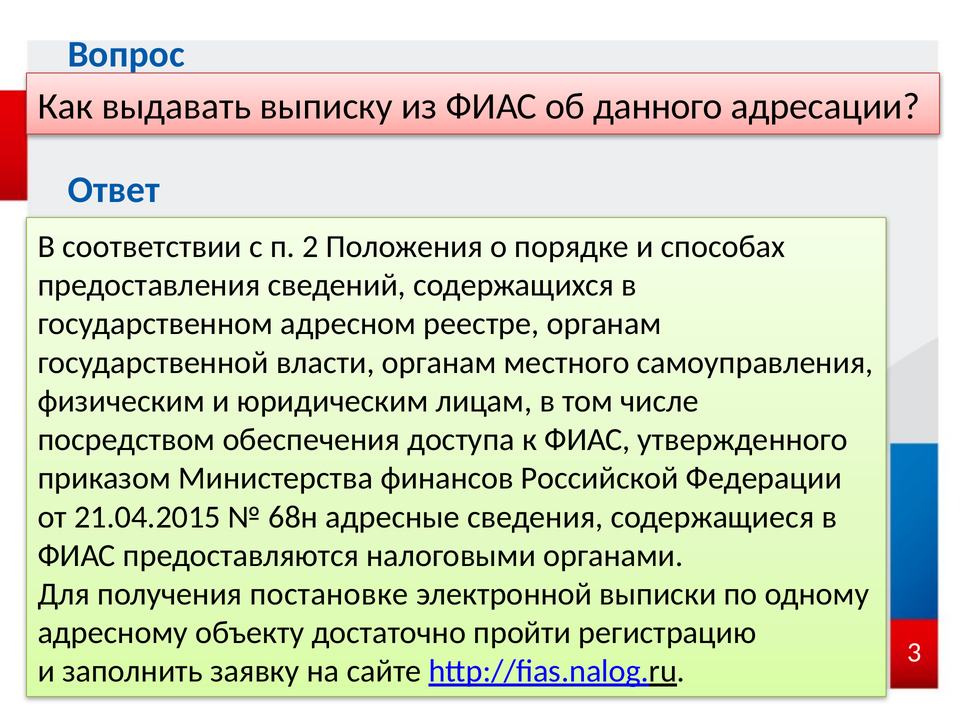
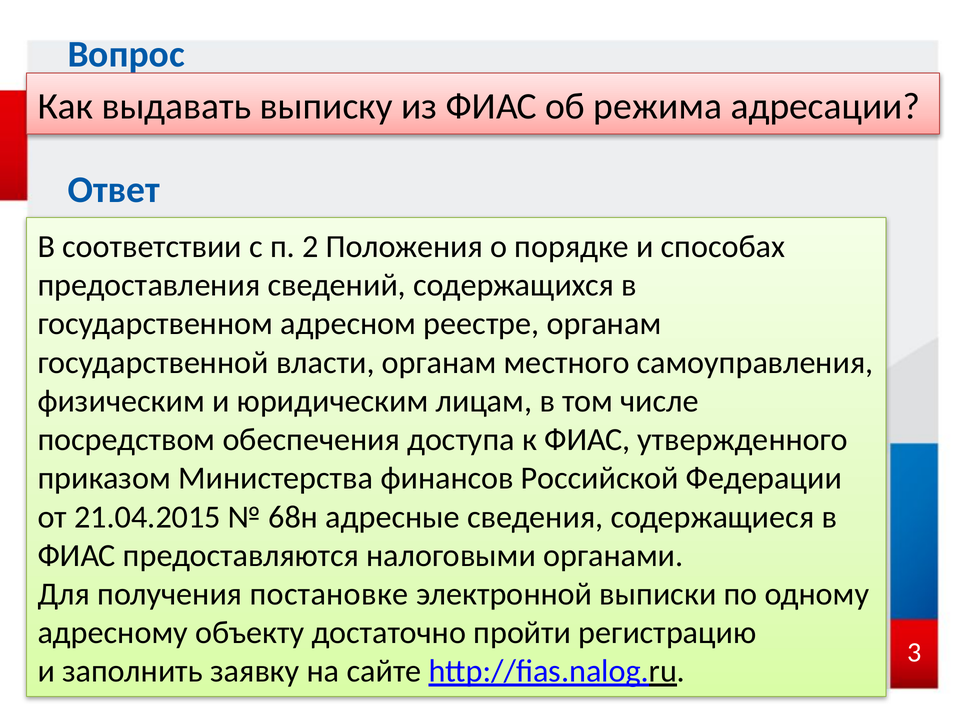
данного: данного -> режима
